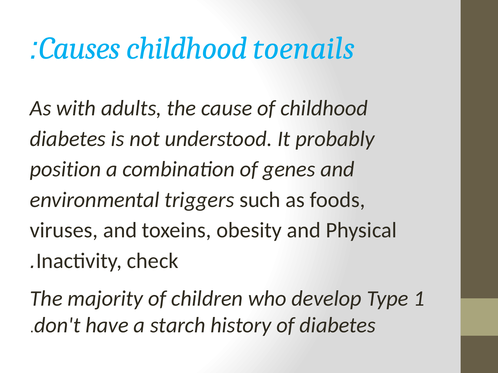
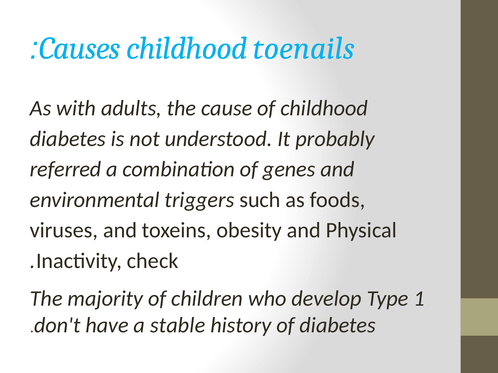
position: position -> referred
starch: starch -> stable
